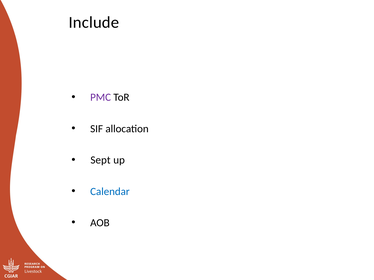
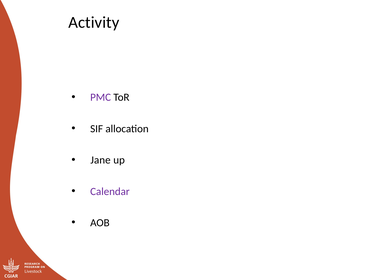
Include: Include -> Activity
Sept: Sept -> Jane
Calendar colour: blue -> purple
